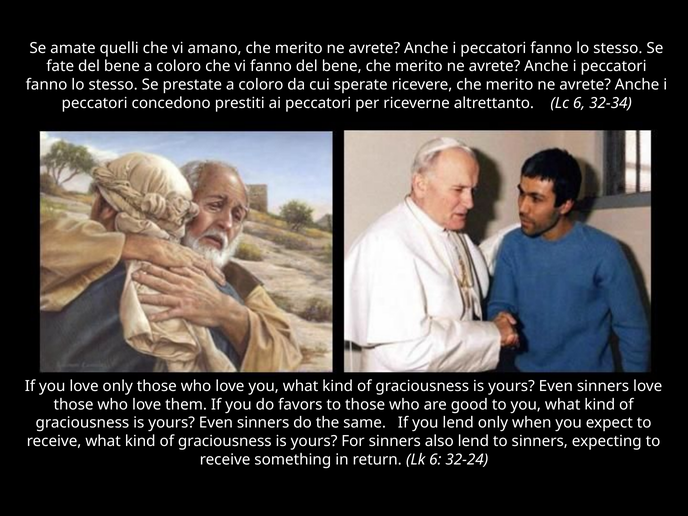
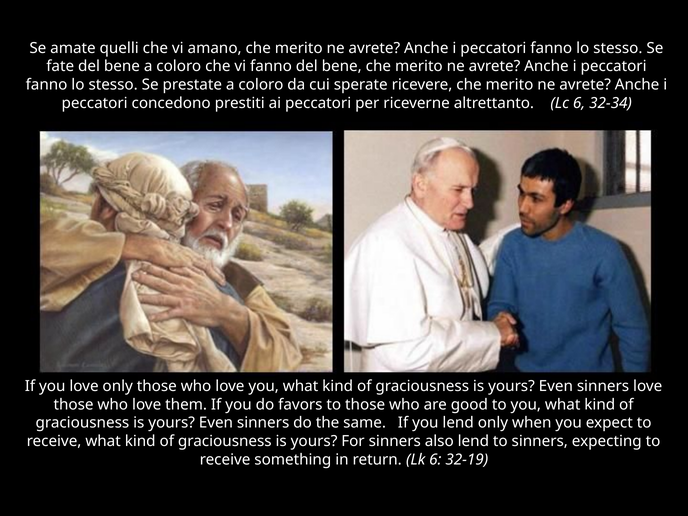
32-24: 32-24 -> 32-19
